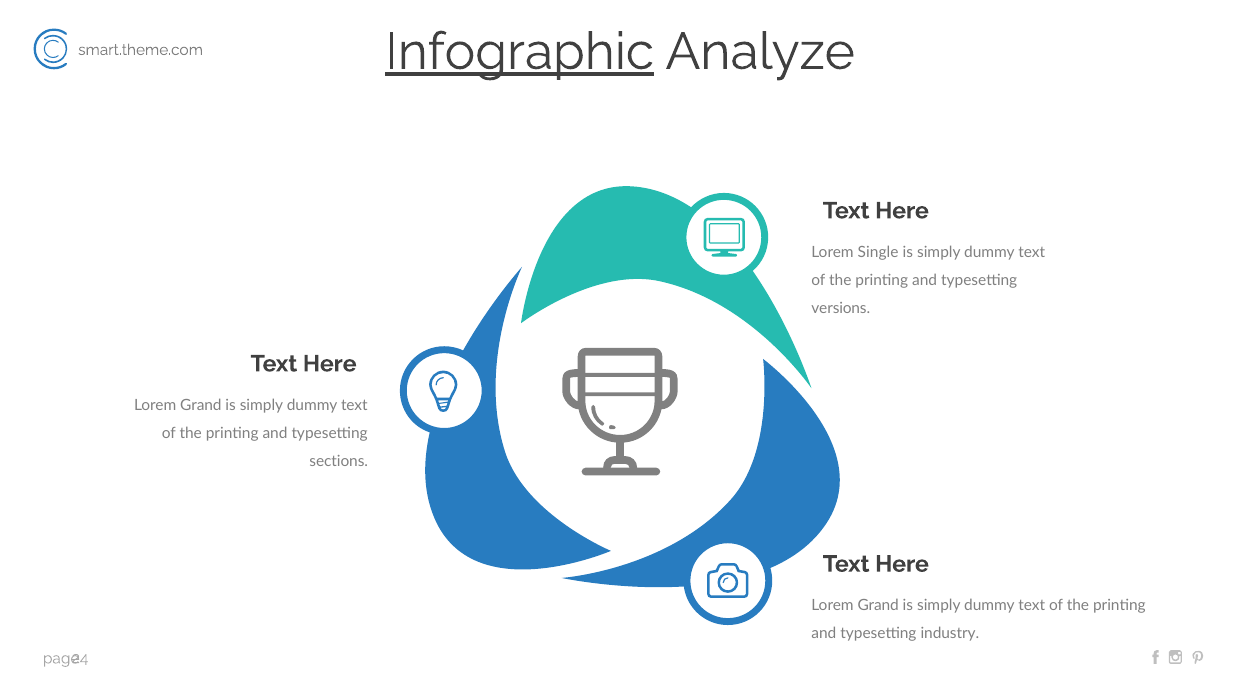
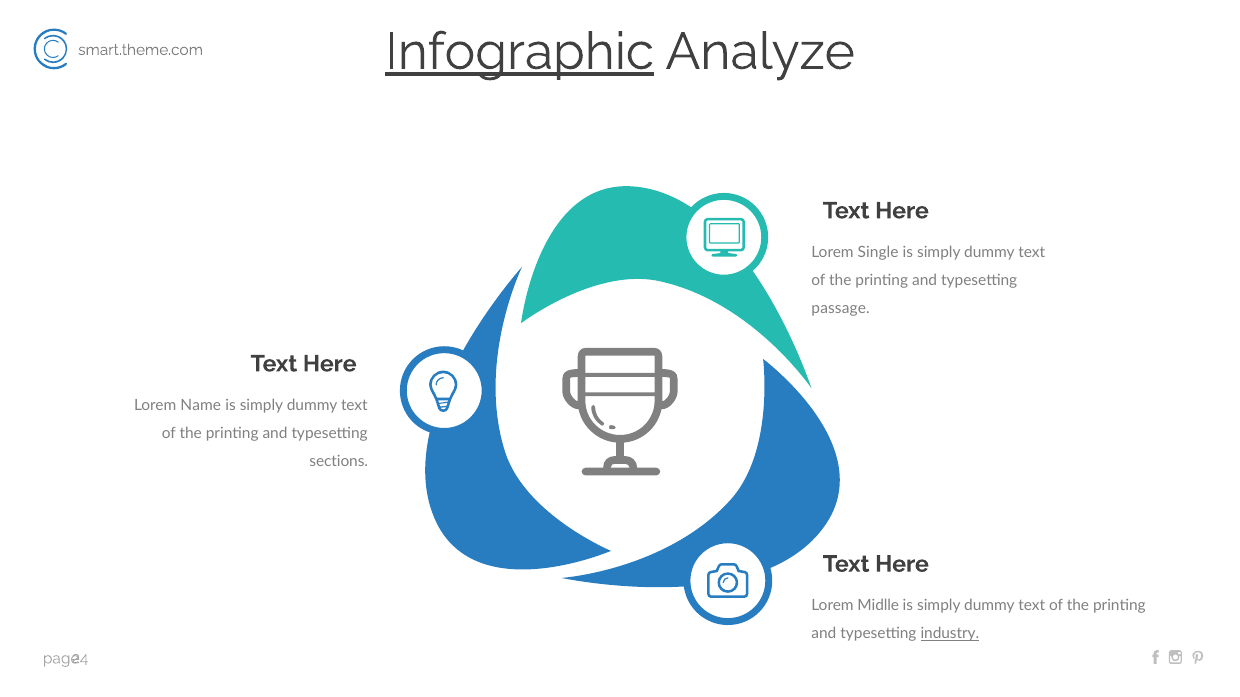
versions: versions -> passage
Grand at (201, 406): Grand -> Name
Grand at (878, 606): Grand -> Midlle
industry underline: none -> present
